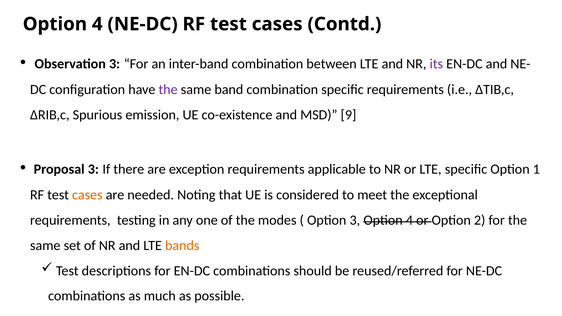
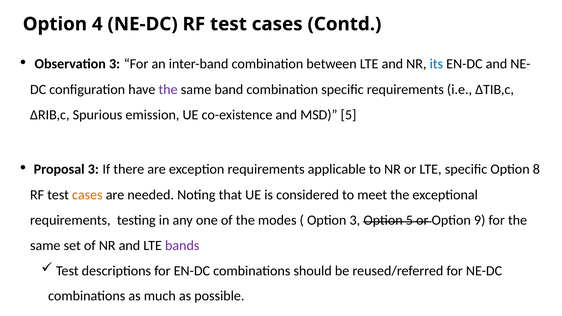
its colour: purple -> blue
MSD 9: 9 -> 5
1: 1 -> 8
3 Option 4: 4 -> 5
2: 2 -> 9
bands colour: orange -> purple
